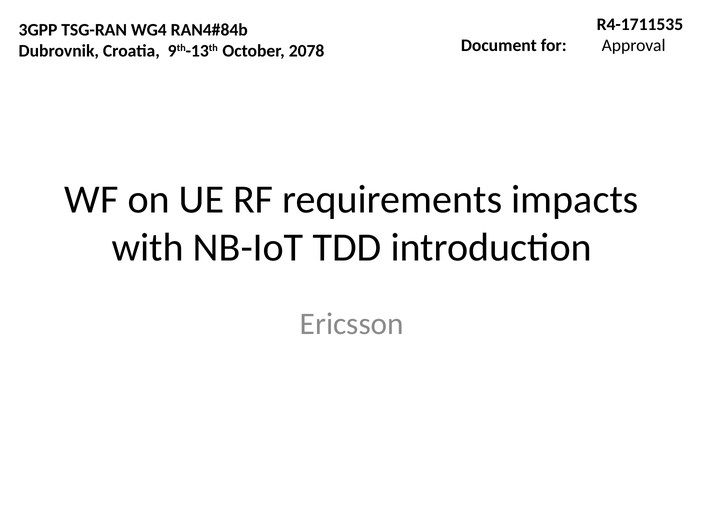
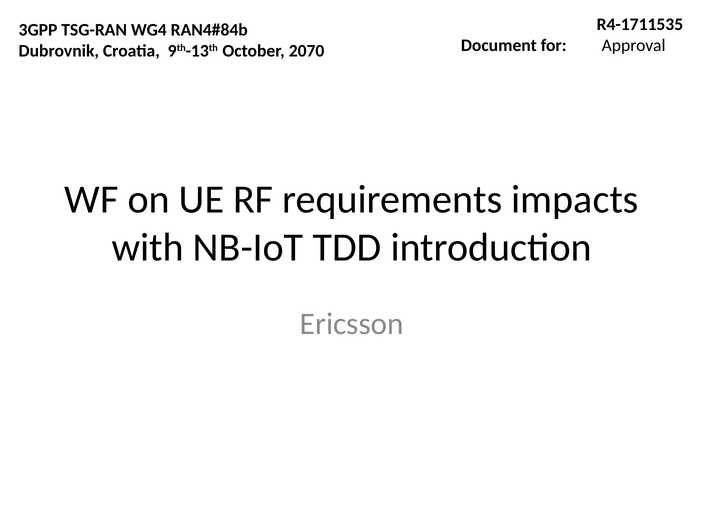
2078: 2078 -> 2070
